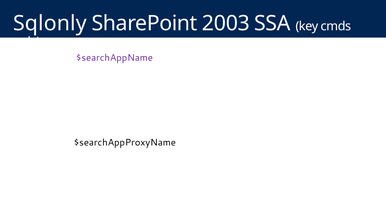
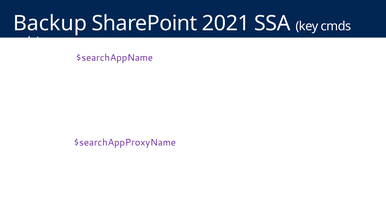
Sqlonly: Sqlonly -> Backup
2003: 2003 -> 2021
$searchAppProxyName colour: black -> purple
